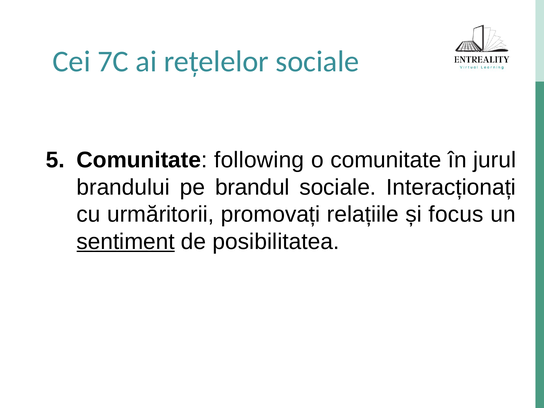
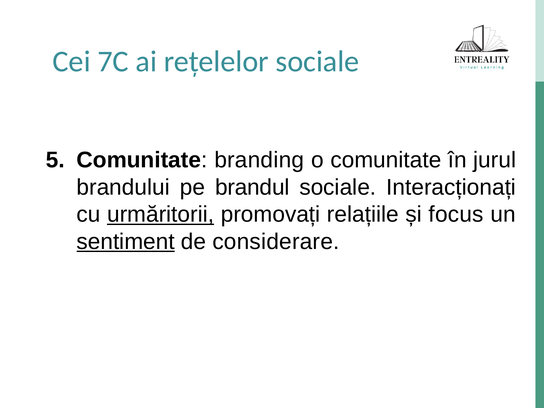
following: following -> branding
urmăritorii underline: none -> present
posibilitatea: posibilitatea -> considerare
